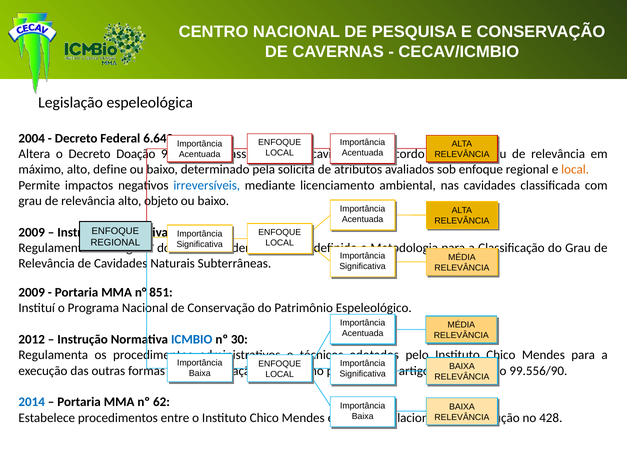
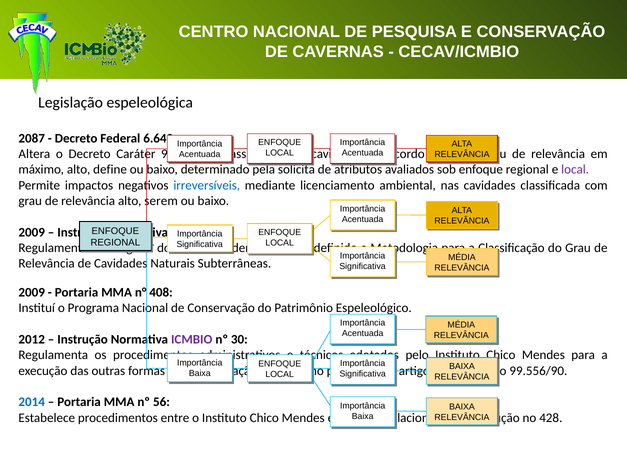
2004: 2004 -> 2087
Doação: Doação -> Caráter
local at (575, 170) colour: orange -> purple
objeto: objeto -> serem
851: 851 -> 408
ICMBIO colour: blue -> purple
62: 62 -> 56
